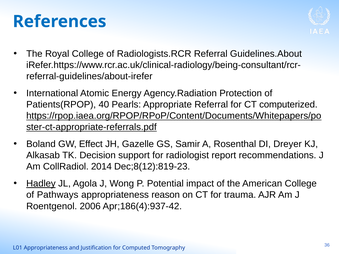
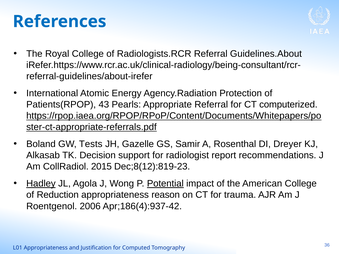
40: 40 -> 43
Effect: Effect -> Tests
2014: 2014 -> 2015
Potential underline: none -> present
Pathways: Pathways -> Reduction
